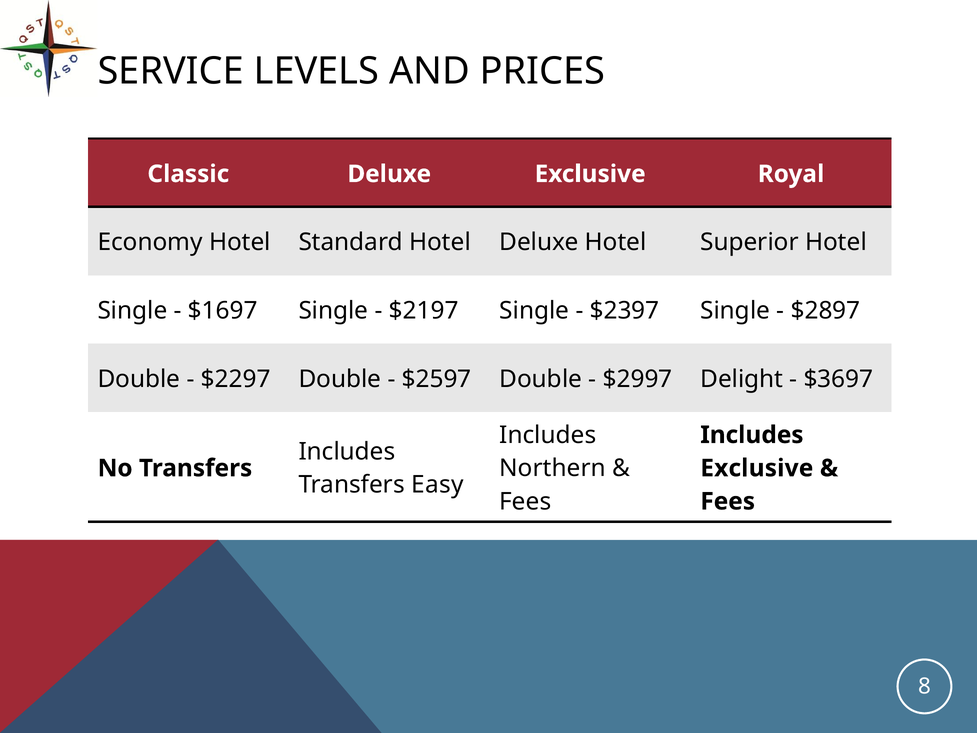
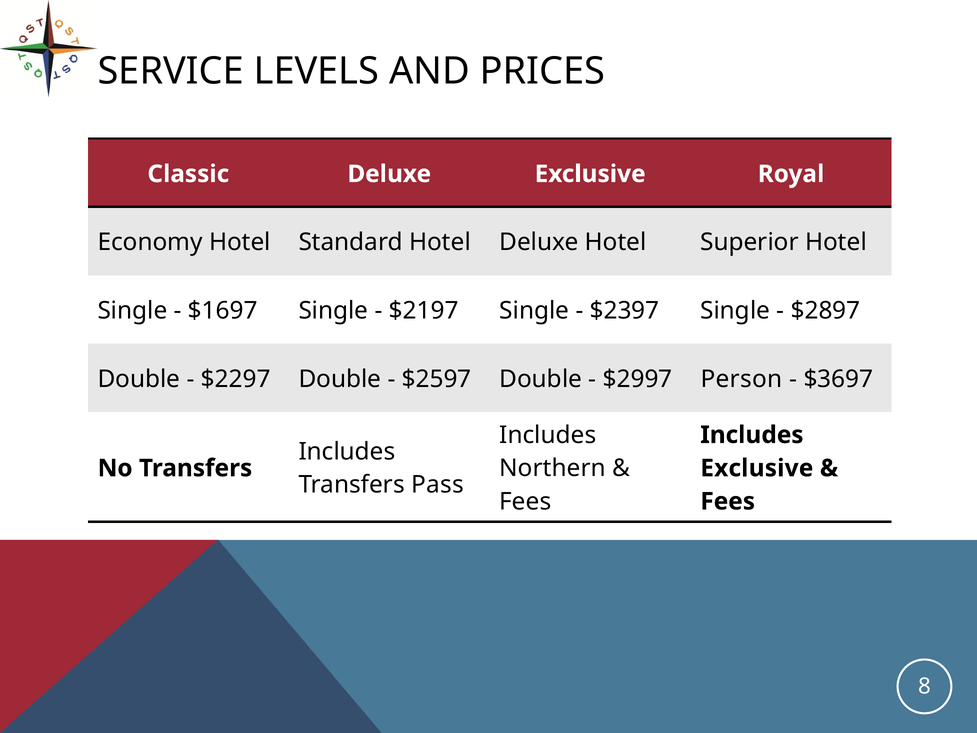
Delight: Delight -> Person
Easy: Easy -> Pass
